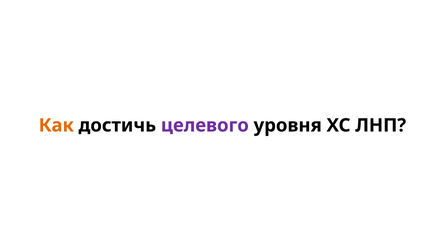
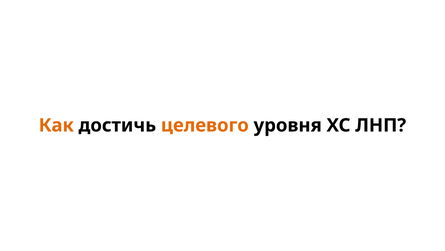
целевого colour: purple -> orange
